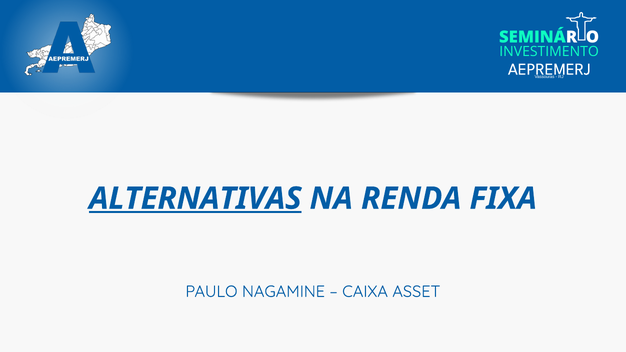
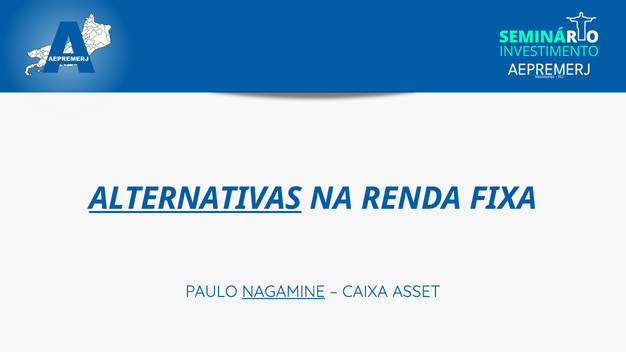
NAGAMINE underline: none -> present
